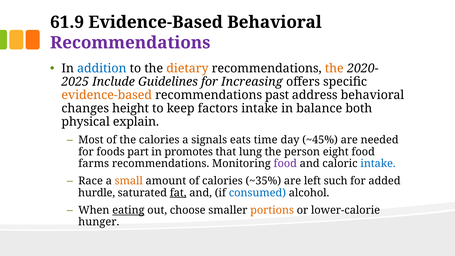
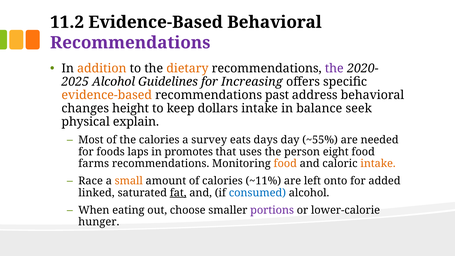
61.9: 61.9 -> 11.2
addition colour: blue -> orange
the at (334, 69) colour: orange -> purple
Include at (114, 82): Include -> Alcohol
factors: factors -> dollars
both: both -> seek
signals: signals -> survey
time: time -> days
~45%: ~45% -> ~55%
part: part -> laps
lung: lung -> uses
food at (285, 164) colour: purple -> orange
intake at (378, 164) colour: blue -> orange
~35%: ~35% -> ~11%
such: such -> onto
hurdle: hurdle -> linked
eating underline: present -> none
portions colour: orange -> purple
